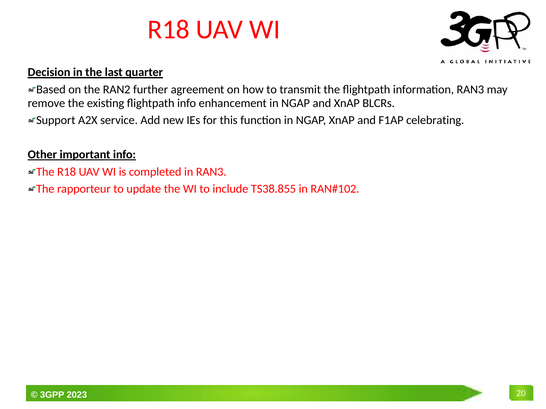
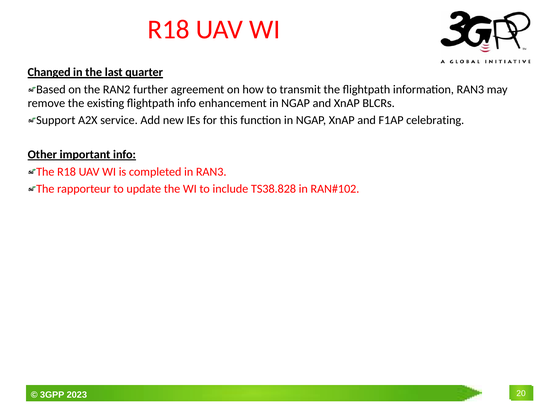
Decision: Decision -> Changed
TS38.855: TS38.855 -> TS38.828
